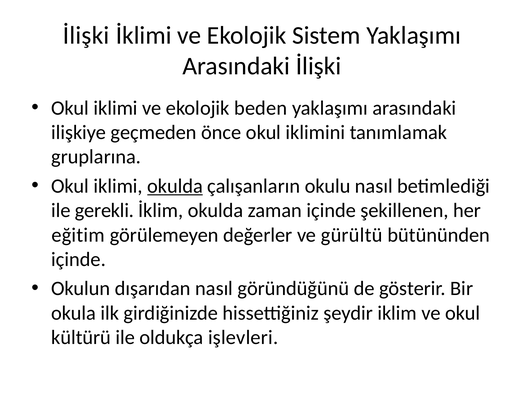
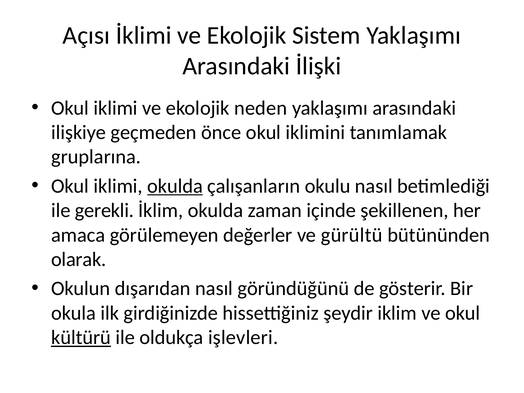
İlişki at (86, 35): İlişki -> Açısı
beden: beden -> neden
eğitim: eğitim -> amaca
içinde at (79, 259): içinde -> olarak
kültürü underline: none -> present
